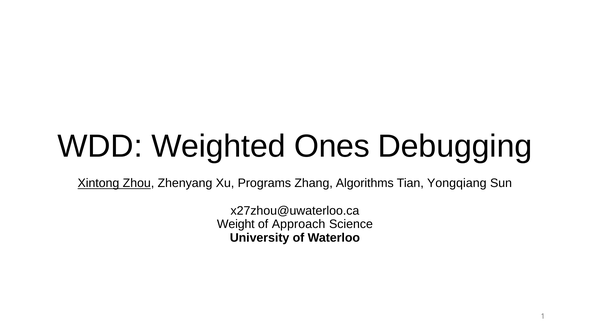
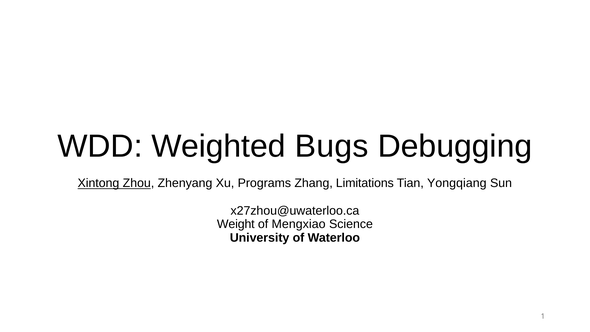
Ones: Ones -> Bugs
Algorithms: Algorithms -> Limitations
Approach: Approach -> Mengxiao
